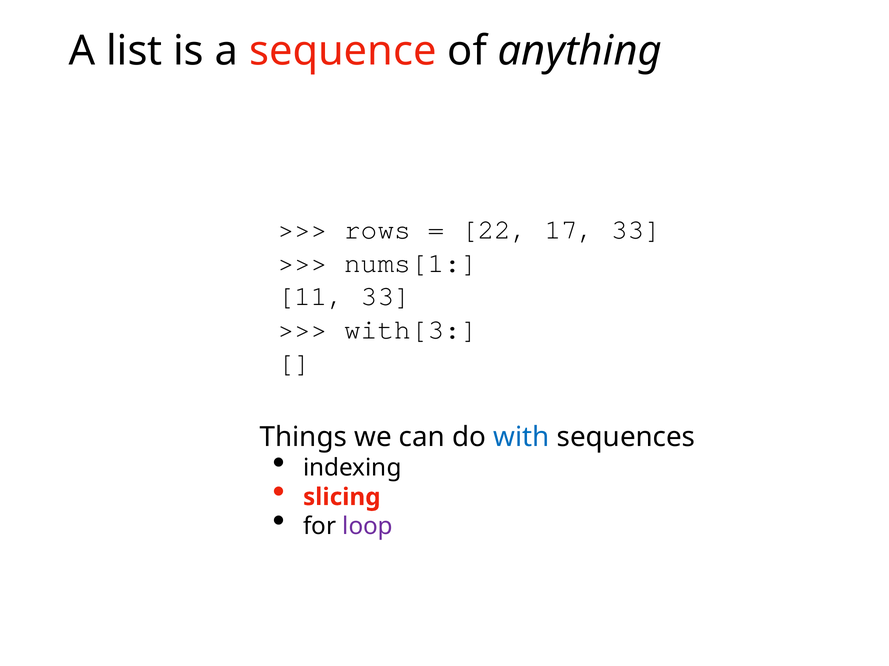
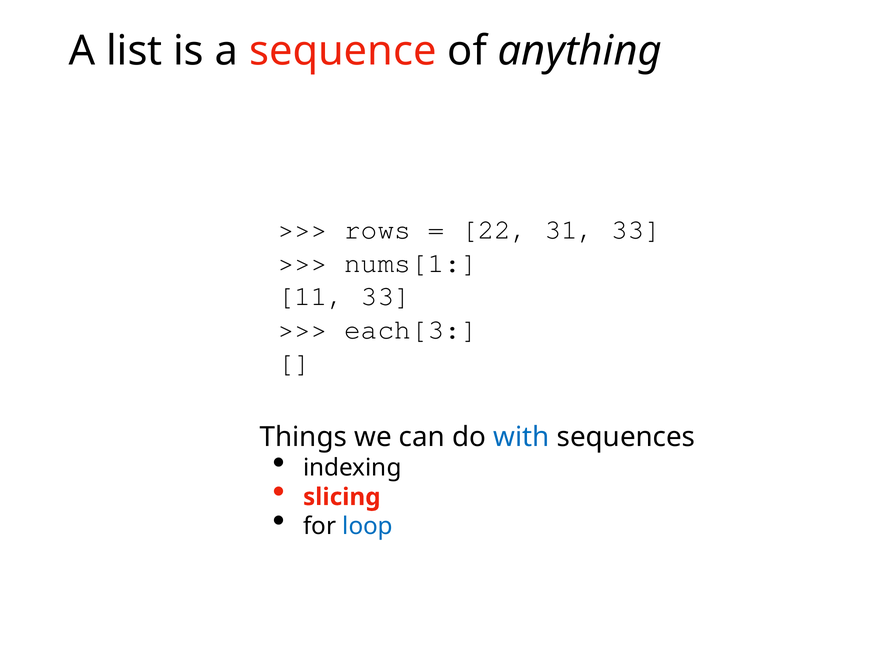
17: 17 -> 31
with[3: with[3 -> each[3
loop colour: purple -> blue
